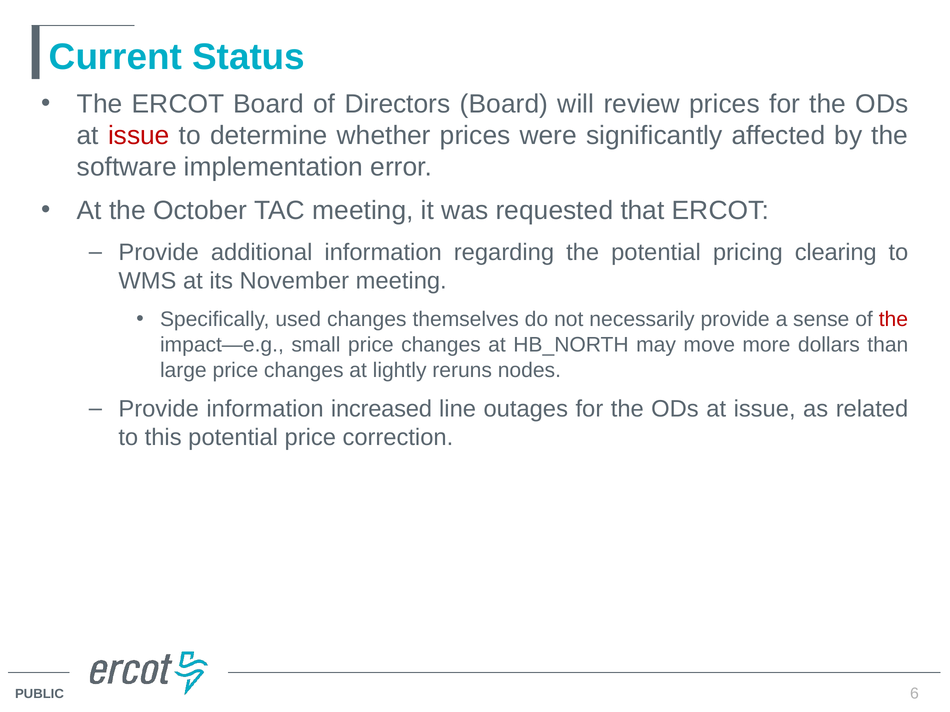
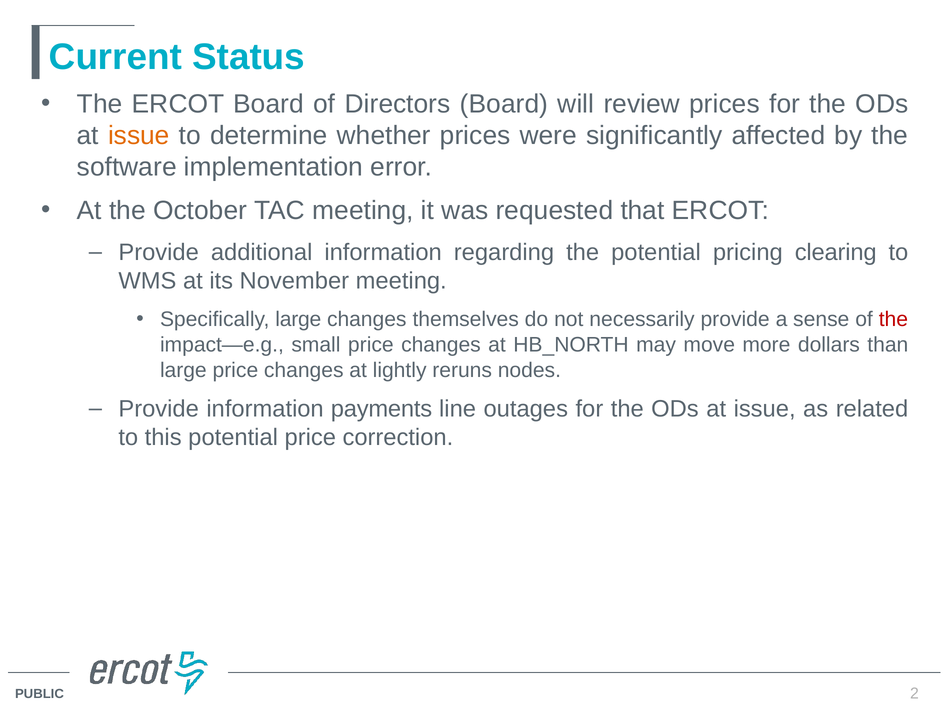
issue at (139, 136) colour: red -> orange
Specifically used: used -> large
increased: increased -> payments
6: 6 -> 2
